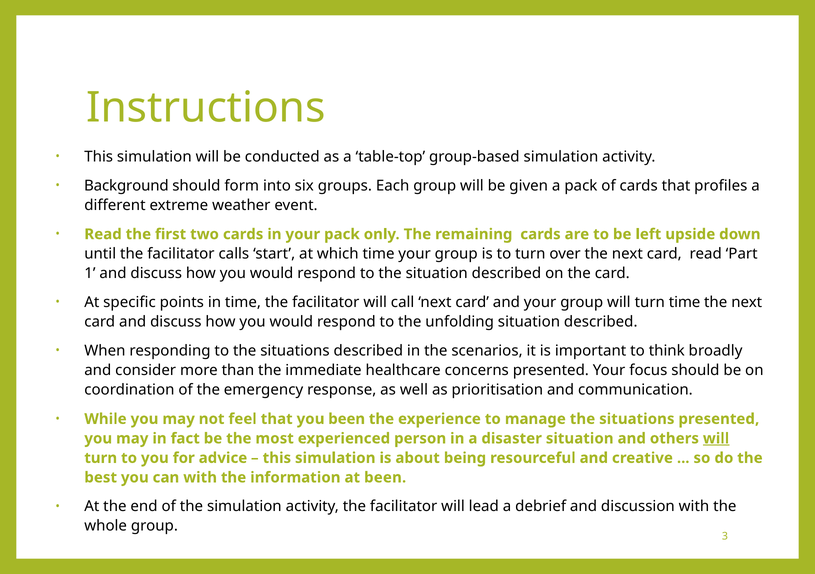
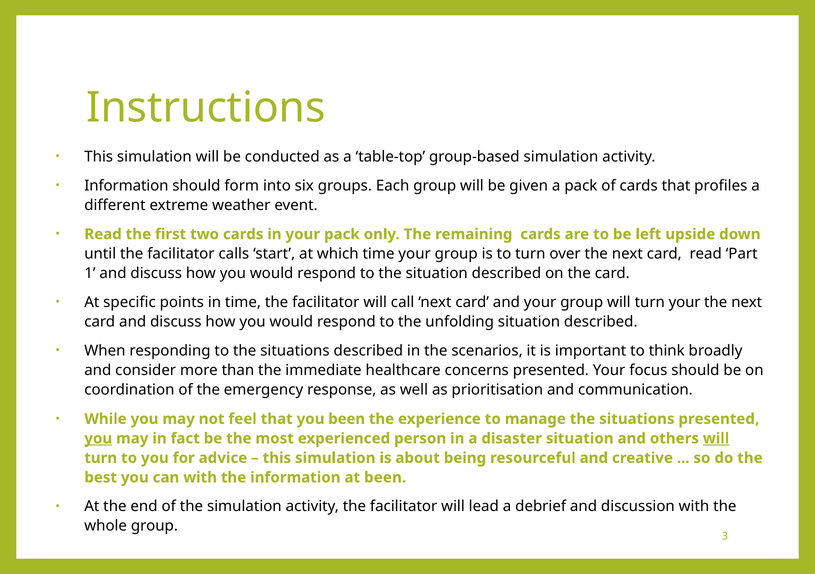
Background at (126, 186): Background -> Information
turn time: time -> your
you at (98, 439) underline: none -> present
